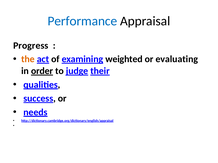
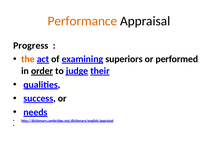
Performance colour: blue -> orange
weighted: weighted -> superiors
evaluating: evaluating -> performed
